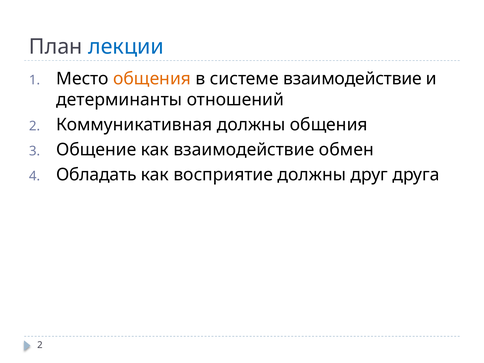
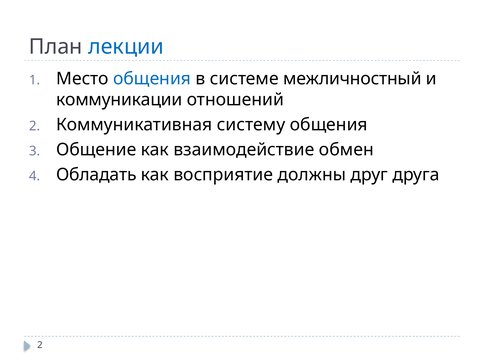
общения at (152, 79) colour: orange -> blue
системе взаимодействие: взаимодействие -> межличностный
детерминанты: детерминанты -> коммуникации
Коммуникативная должны: должны -> систему
